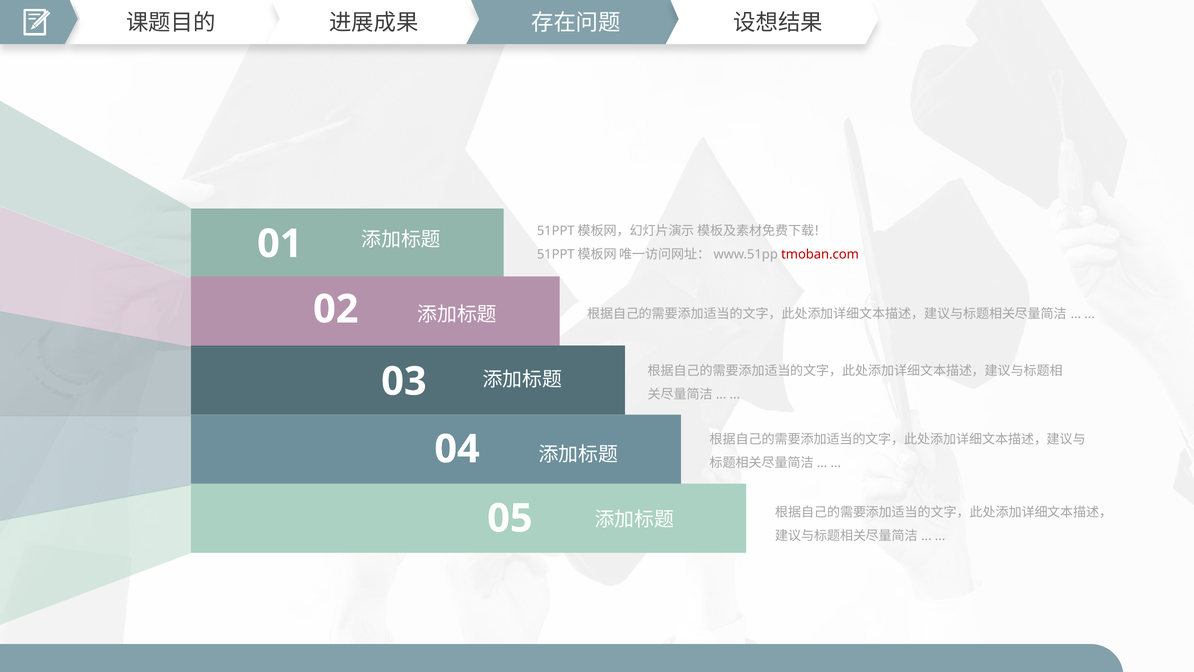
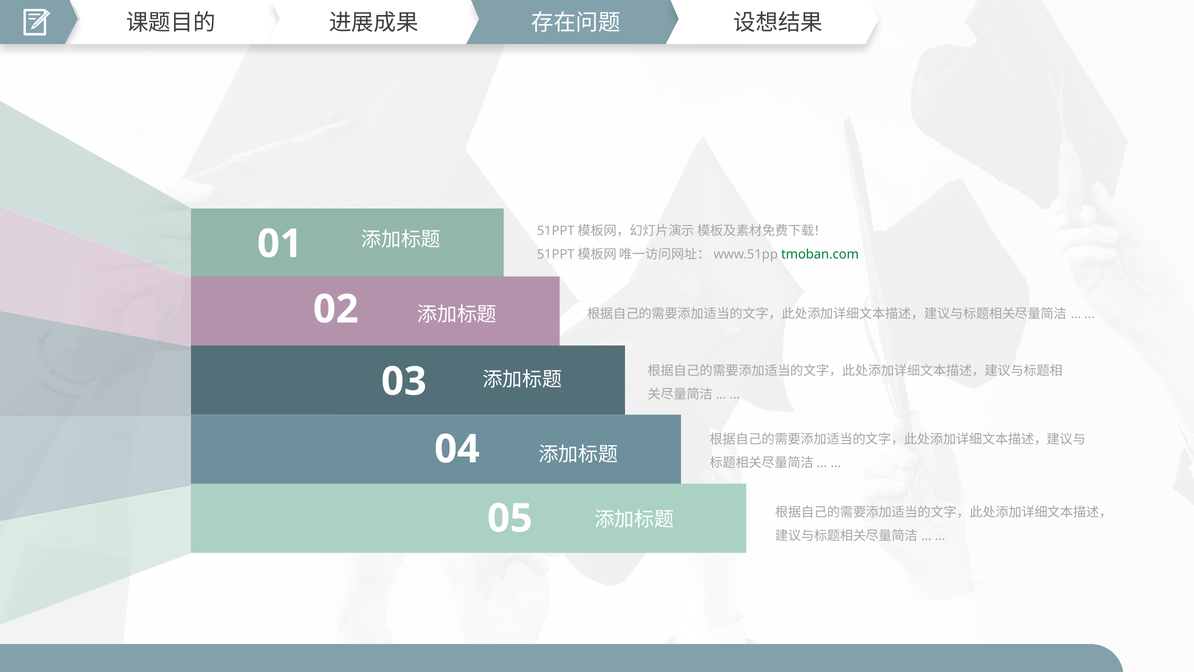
tmoban.com colour: red -> green
